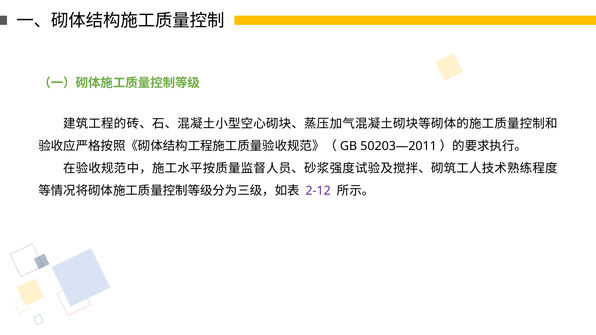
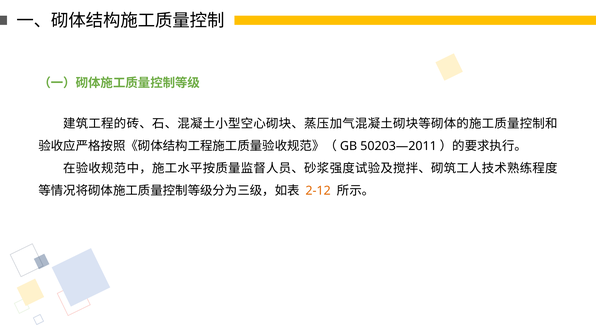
2-12 colour: purple -> orange
